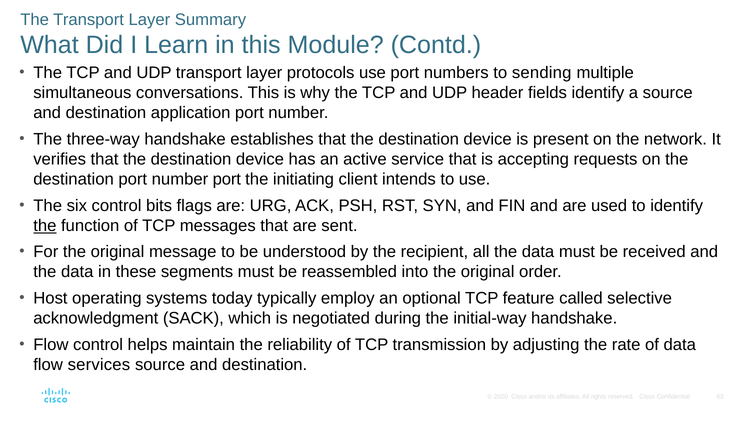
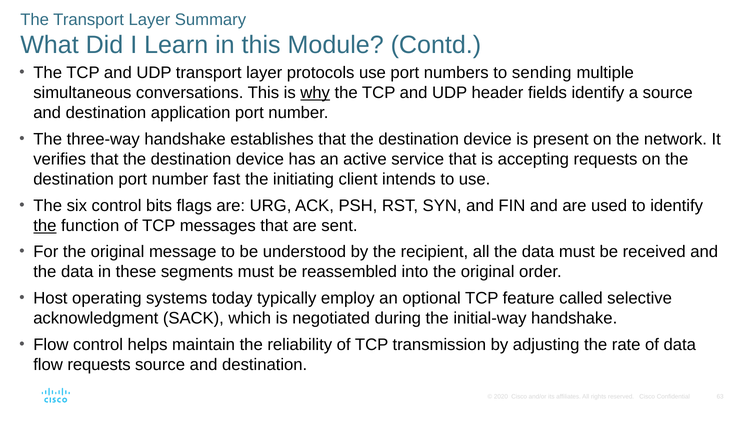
why underline: none -> present
number port: port -> fast
flow services: services -> requests
